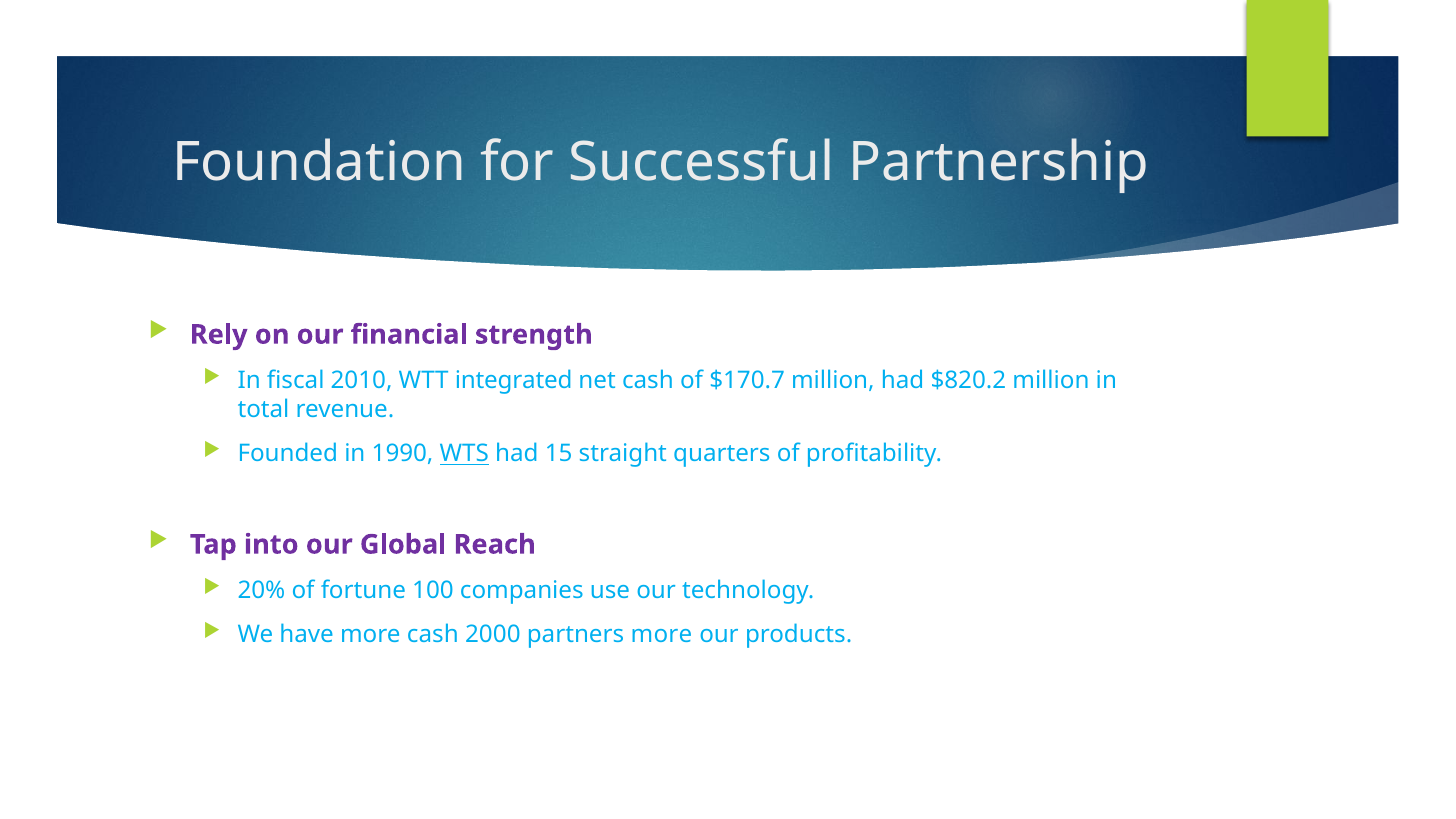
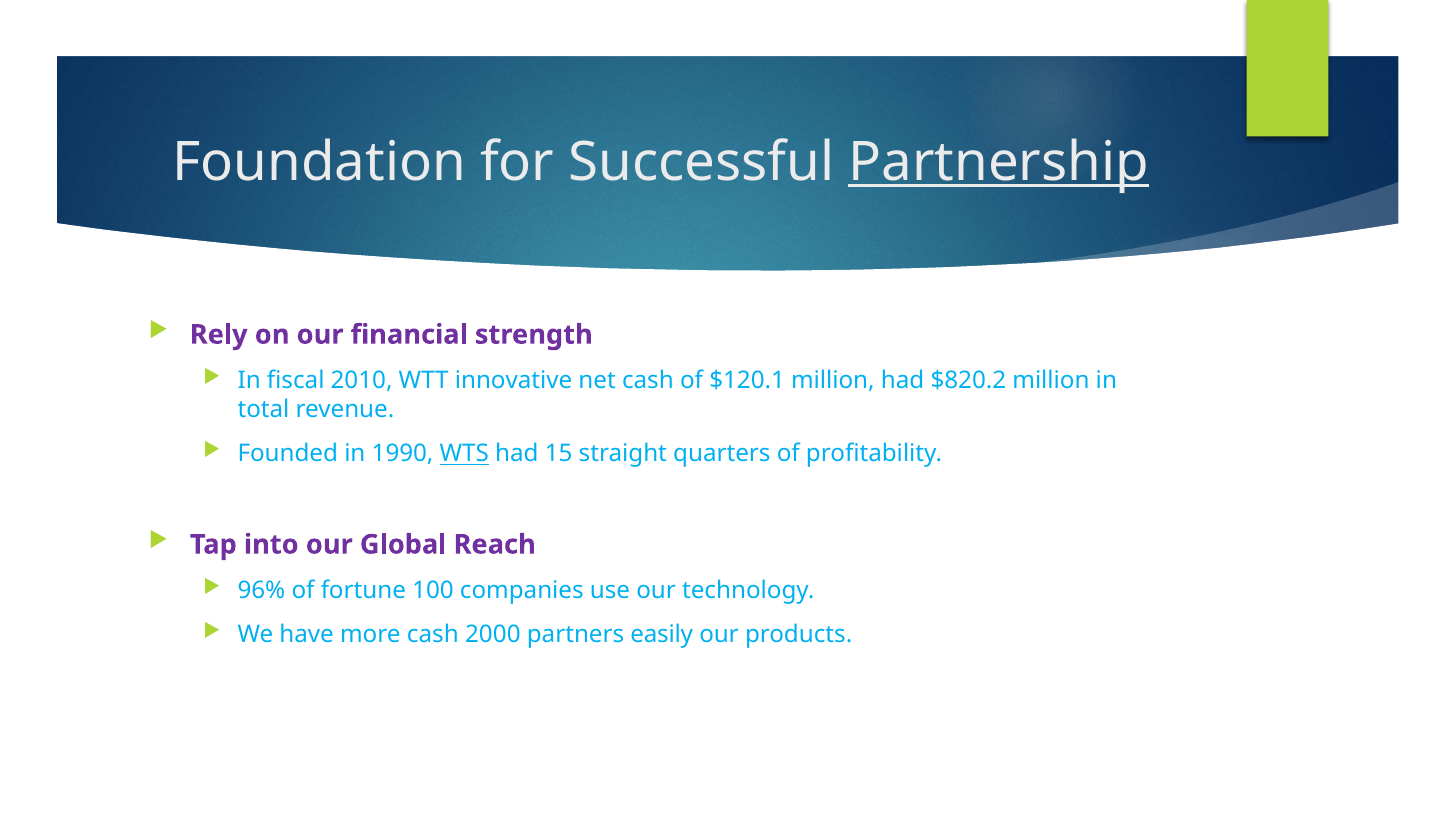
Partnership underline: none -> present
integrated: integrated -> innovative
$170.7: $170.7 -> $120.1
20%: 20% -> 96%
partners more: more -> easily
